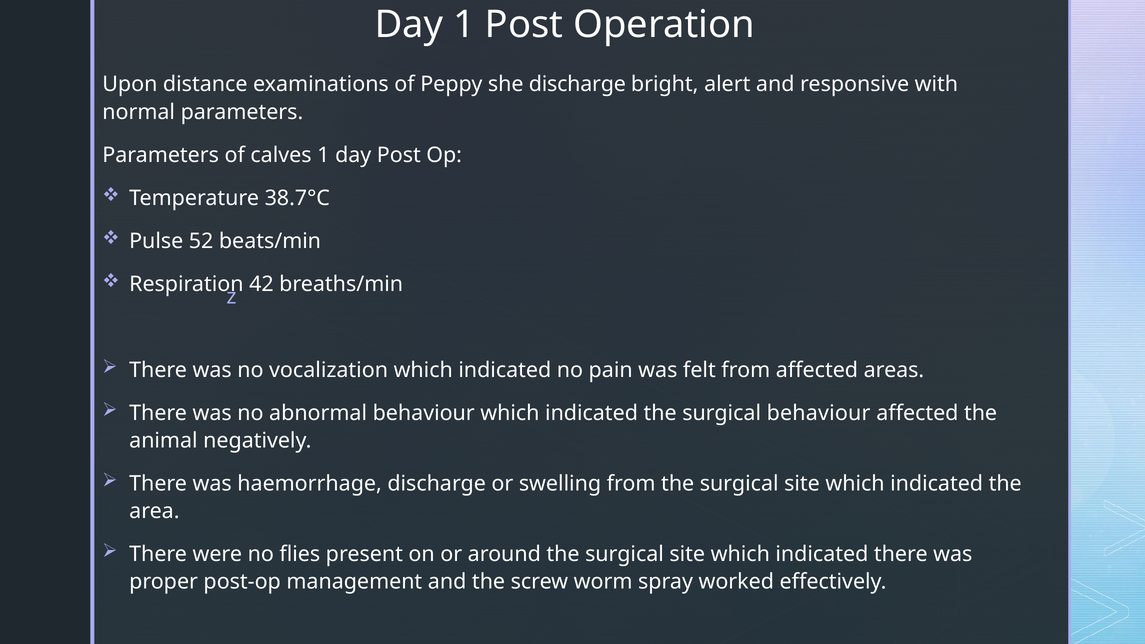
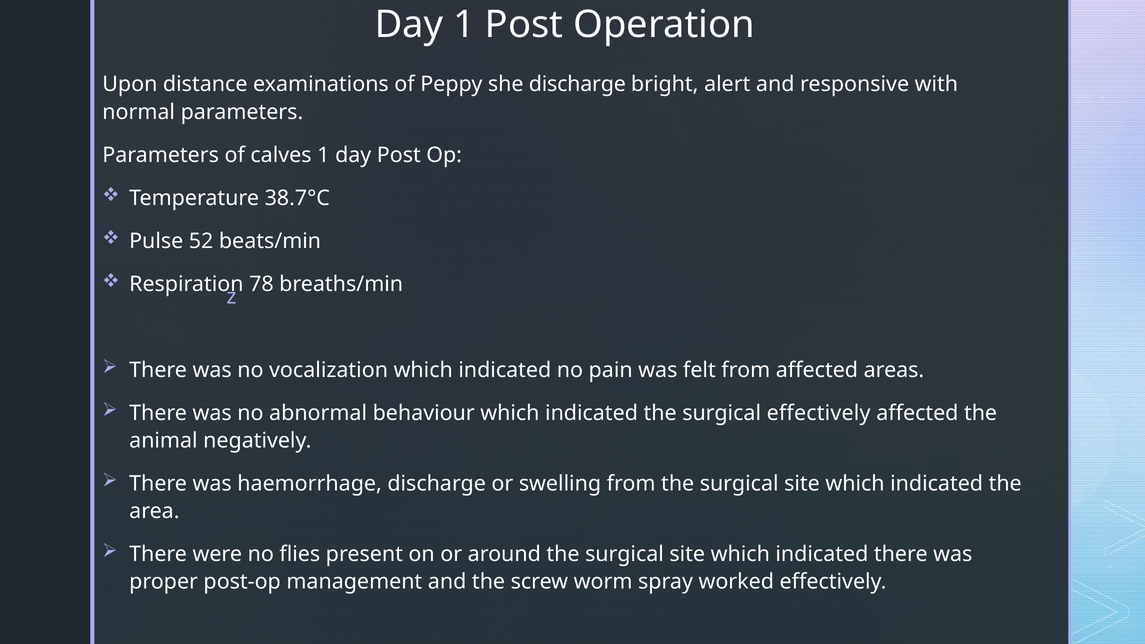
42: 42 -> 78
surgical behaviour: behaviour -> effectively
